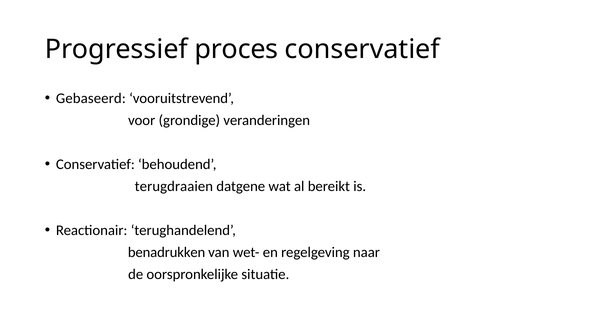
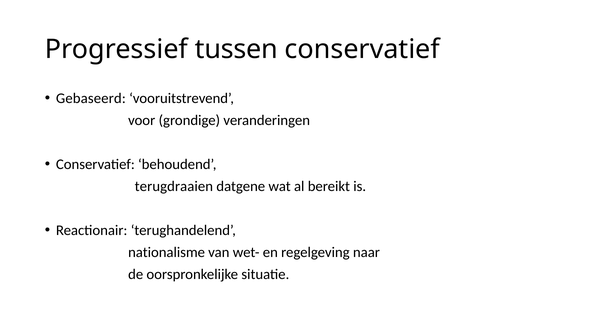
proces: proces -> tussen
benadrukken: benadrukken -> nationalisme
